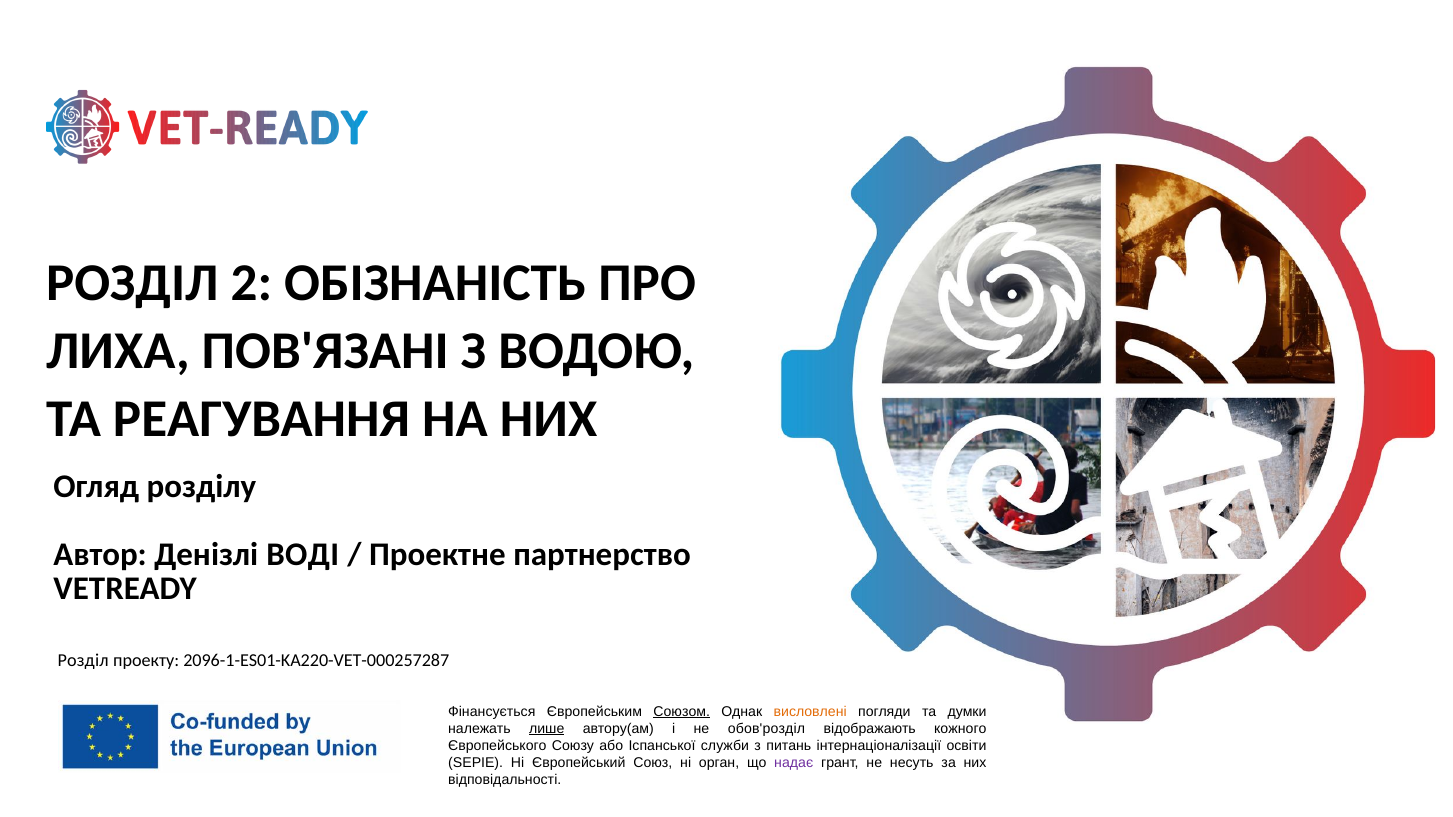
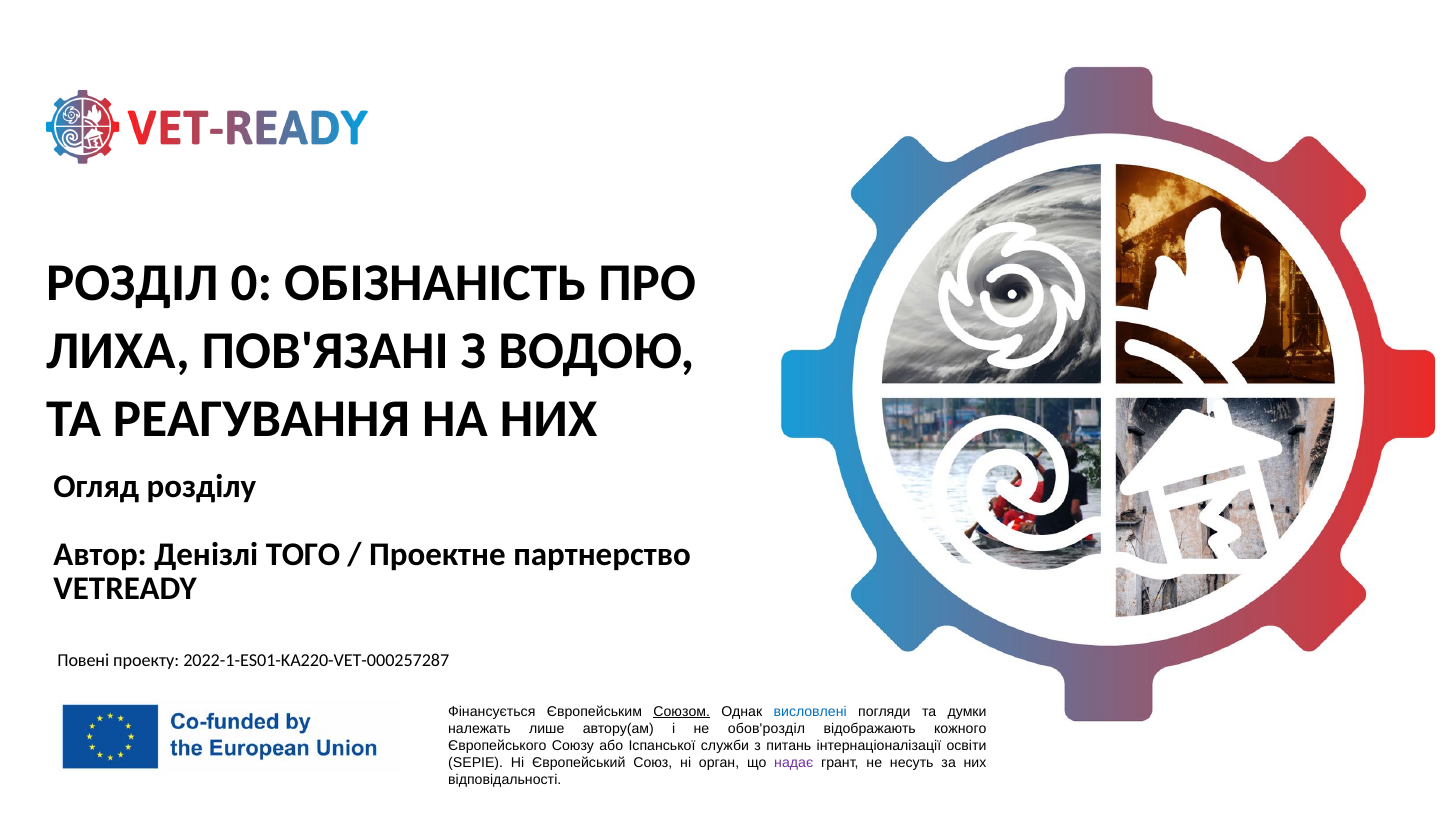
2: 2 -> 0
ВОДІ: ВОДІ -> ТОГО
Розділ at (83, 661): Розділ -> Повені
2096-1-ES01-KA220-VET-000257287: 2096-1-ES01-KA220-VET-000257287 -> 2022-1-ES01-KA220-VET-000257287
висловлені colour: orange -> blue
лише underline: present -> none
